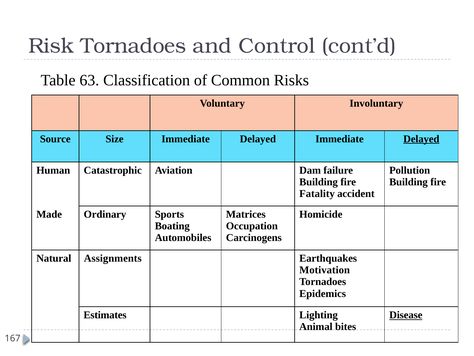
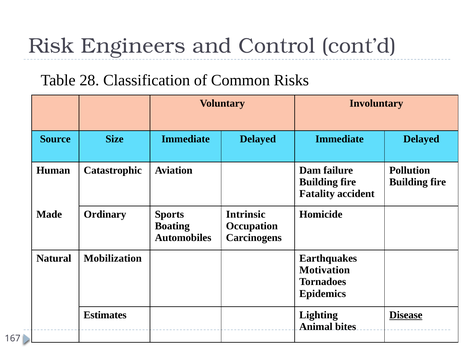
Risk Tornadoes: Tornadoes -> Engineers
63: 63 -> 28
Delayed at (421, 139) underline: present -> none
Matrices: Matrices -> Intrinsic
Assignments: Assignments -> Mobilization
